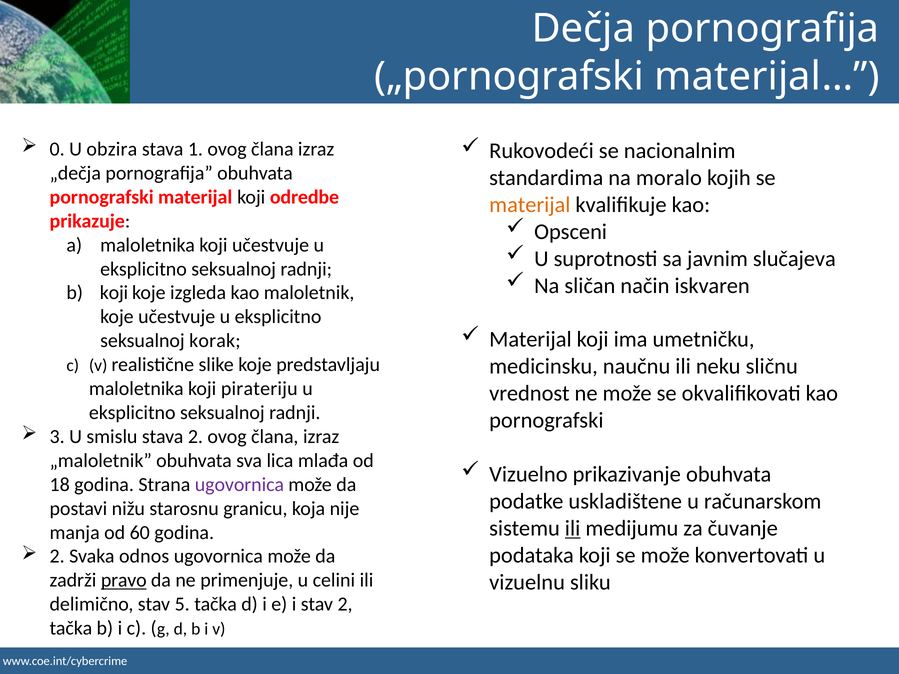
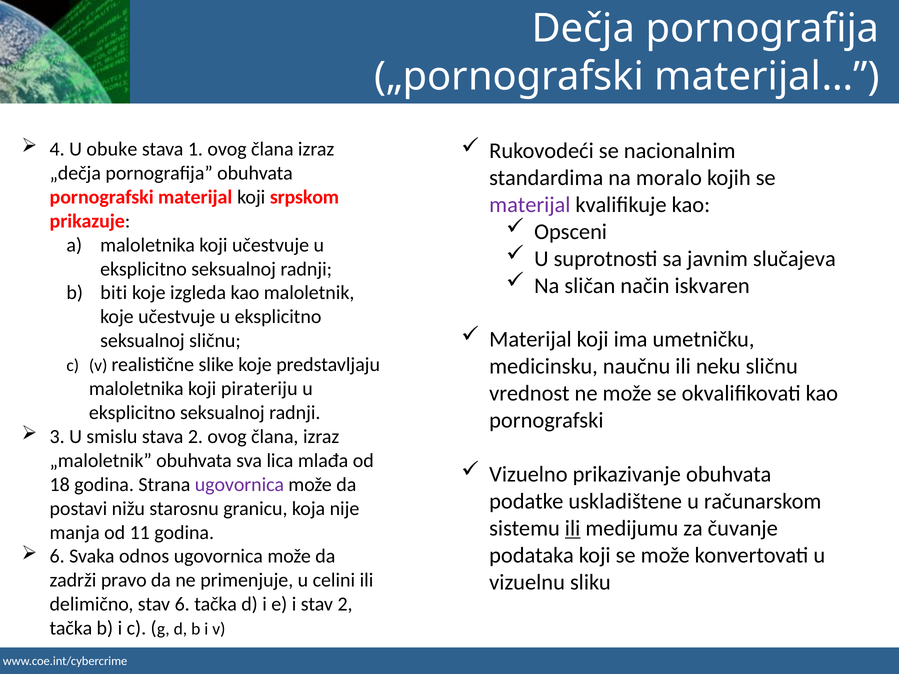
0: 0 -> 4
obzira: obzira -> obuke
odredbe: odredbe -> srpskom
materijal at (530, 205) colour: orange -> purple
b koji: koji -> biti
seksualnoj korak: korak -> sličnu
60: 60 -> 11
2 at (57, 557): 2 -> 6
pravo underline: present -> none
stav 5: 5 -> 6
